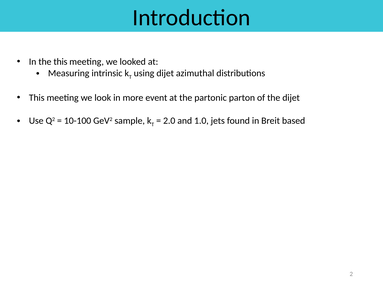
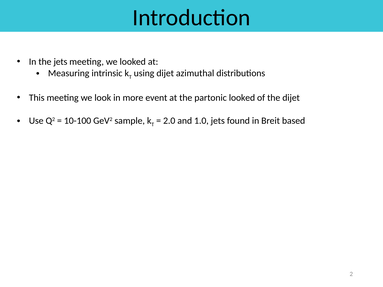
the this: this -> jets
partonic parton: parton -> looked
